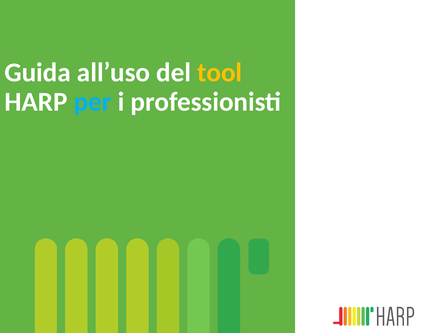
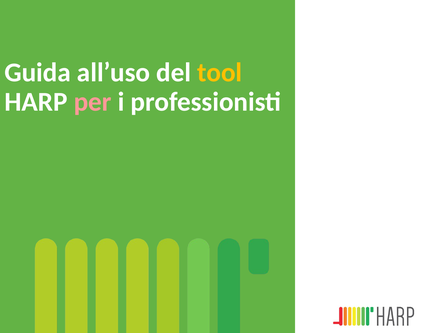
per colour: light blue -> pink
